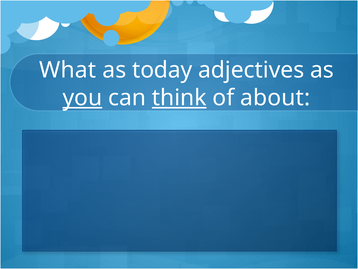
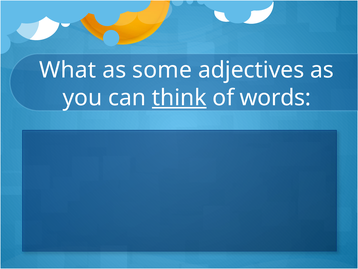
today: today -> some
you underline: present -> none
about: about -> words
